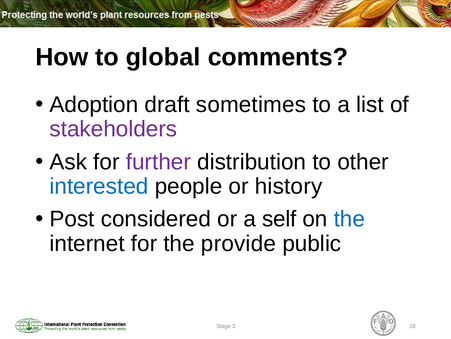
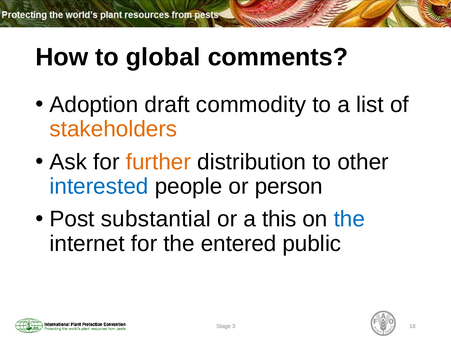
sometimes: sometimes -> commodity
stakeholders colour: purple -> orange
further colour: purple -> orange
history: history -> person
considered: considered -> substantial
self: self -> this
provide: provide -> entered
